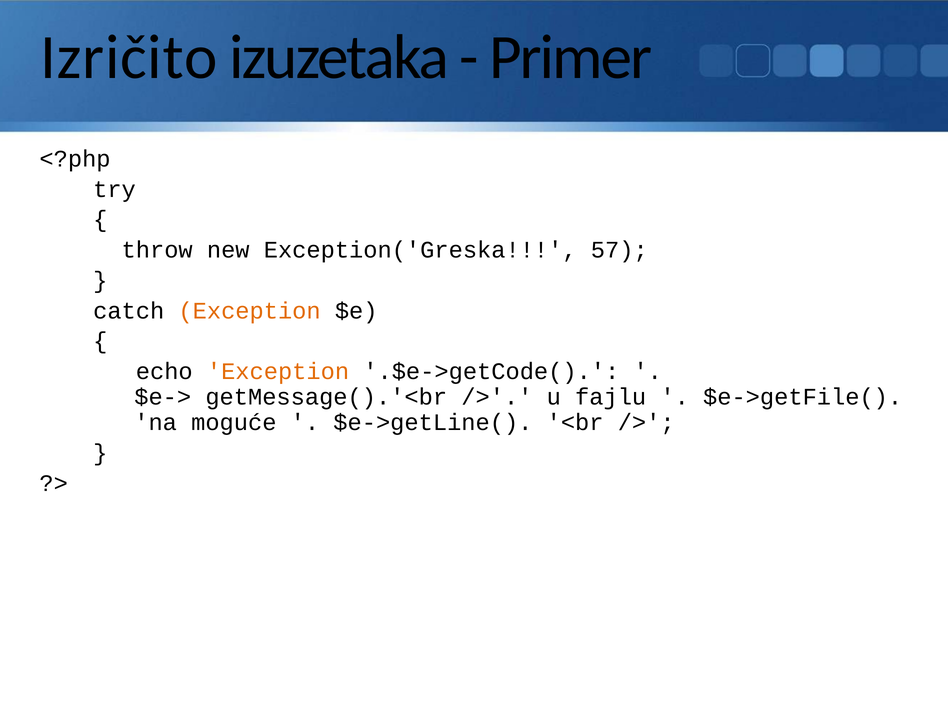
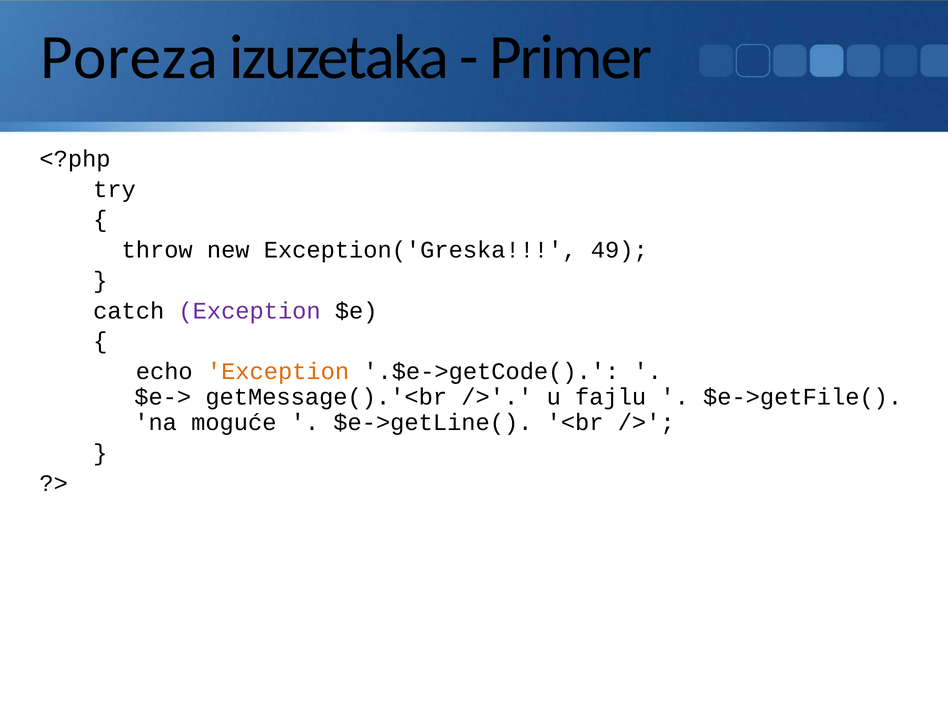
Izričito: Izričito -> Poreza
57: 57 -> 49
Exception at (250, 311) colour: orange -> purple
